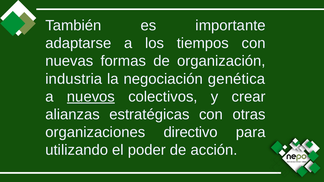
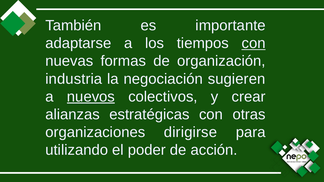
con at (254, 43) underline: none -> present
genética: genética -> sugieren
directivo: directivo -> dirigirse
